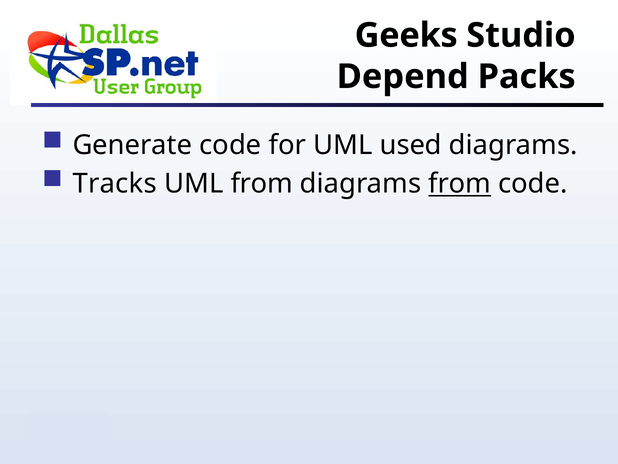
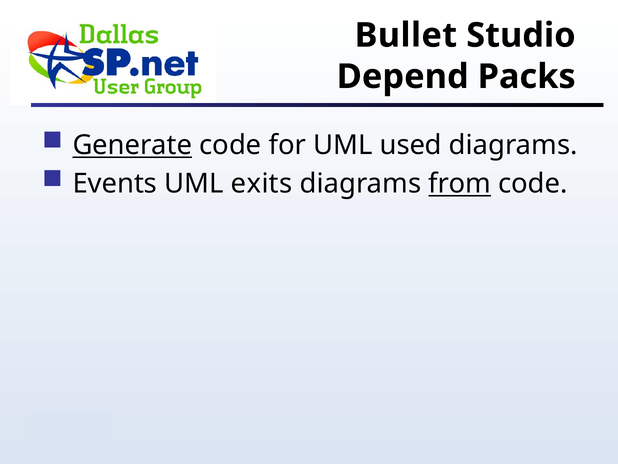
Geeks: Geeks -> Bullet
Generate underline: none -> present
Tracks: Tracks -> Events
UML from: from -> exits
